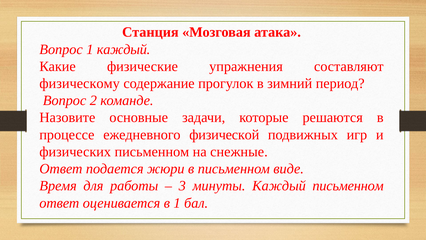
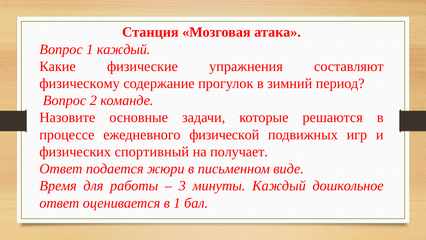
физических письменном: письменном -> спортивный
снежные: снежные -> получает
Каждый письменном: письменном -> дошкольное
